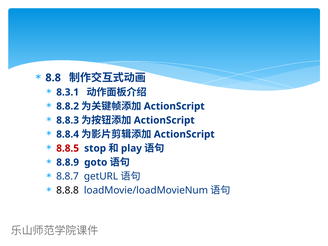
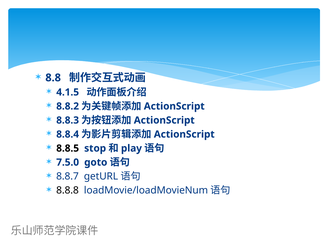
8.3.1: 8.3.1 -> 4.1.5
8.8.5 colour: red -> black
8.8.9: 8.8.9 -> 7.5.0
